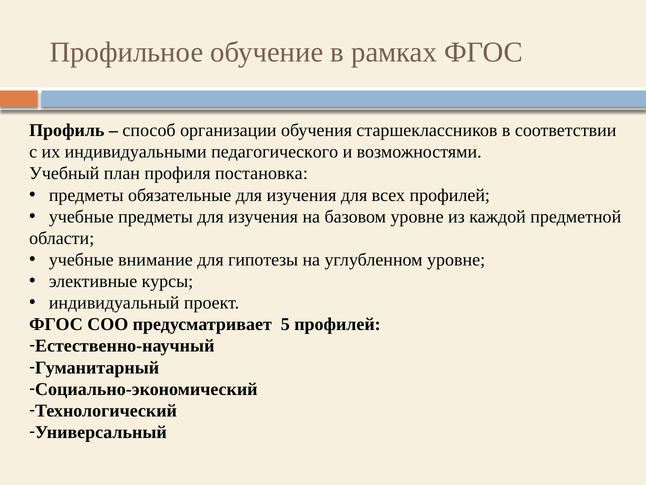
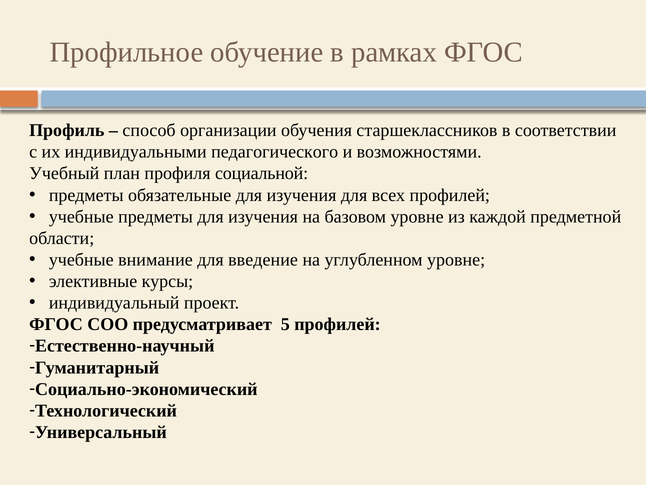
постановка: постановка -> социальной
гипотезы: гипотезы -> введение
